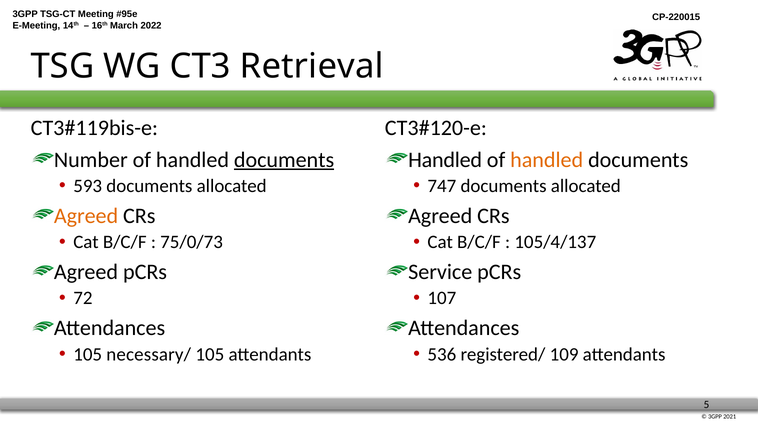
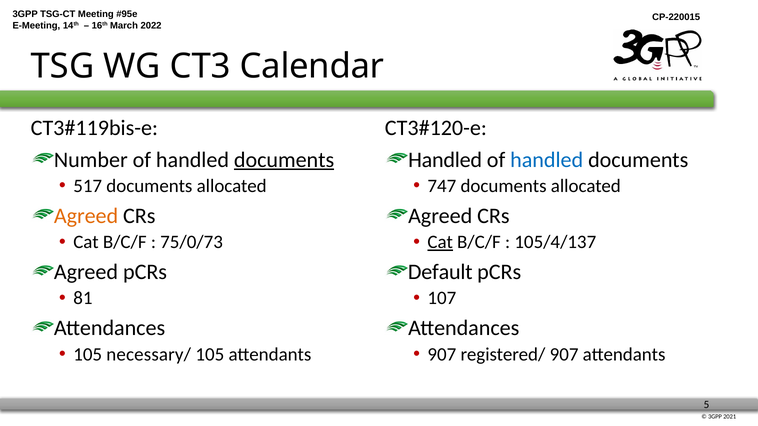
Retrieval: Retrieval -> Calendar
handled at (547, 160) colour: orange -> blue
593: 593 -> 517
Cat at (440, 242) underline: none -> present
Service: Service -> Default
72: 72 -> 81
536 at (442, 355): 536 -> 907
registered/ 109: 109 -> 907
